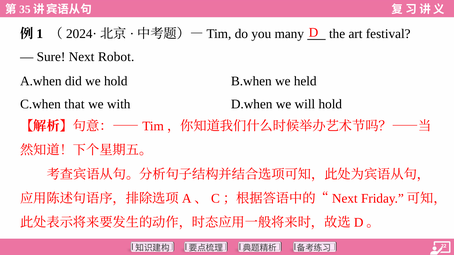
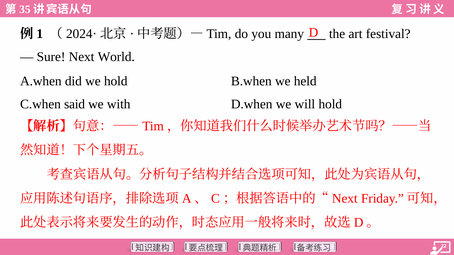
Robot: Robot -> World
that: that -> said
